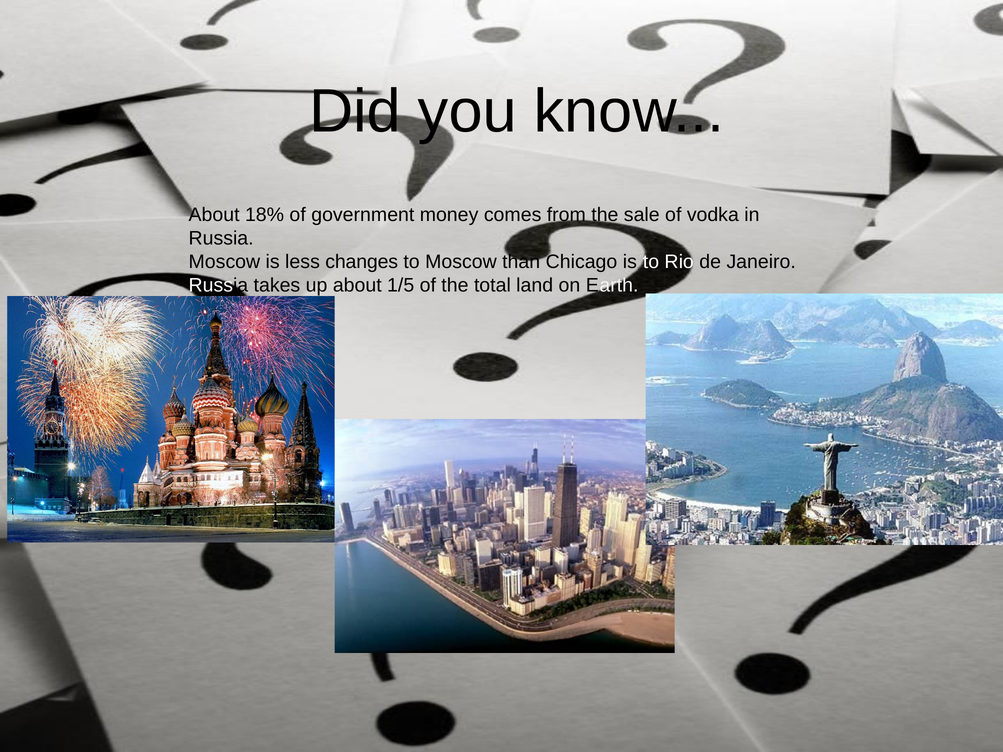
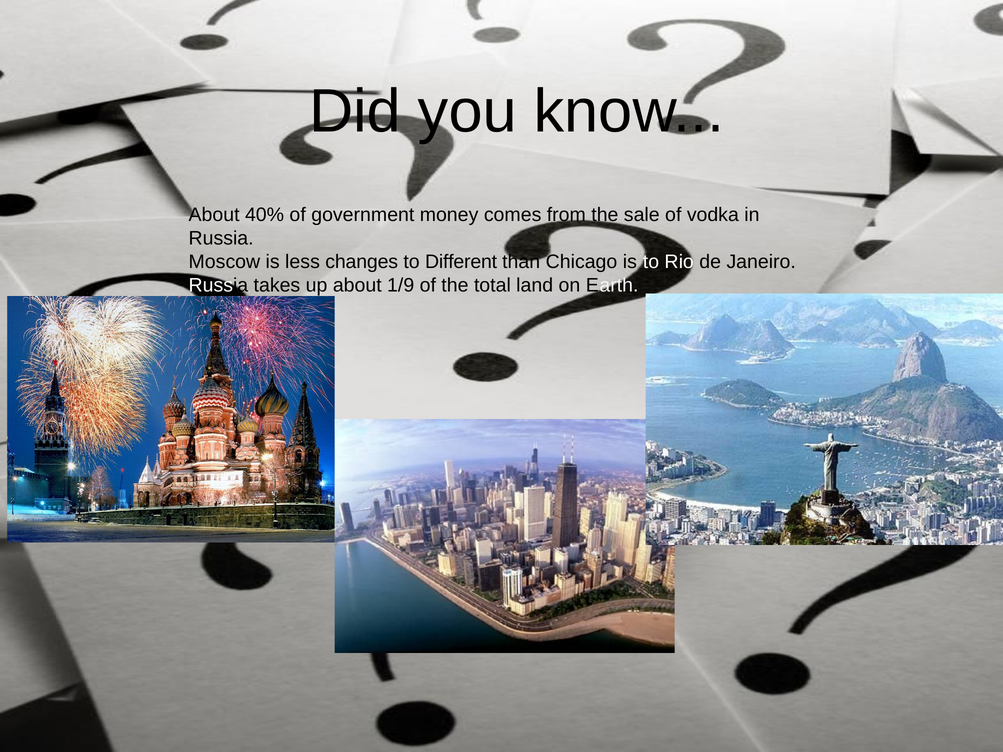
18%: 18% -> 40%
to Moscow: Moscow -> Different
1/5: 1/5 -> 1/9
